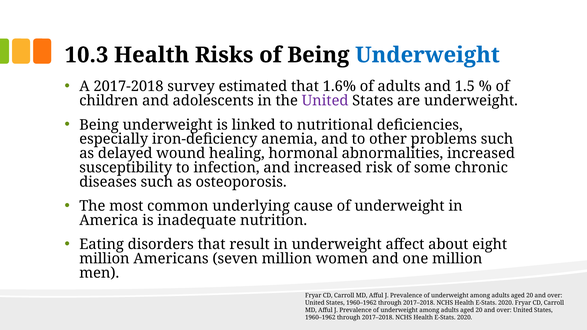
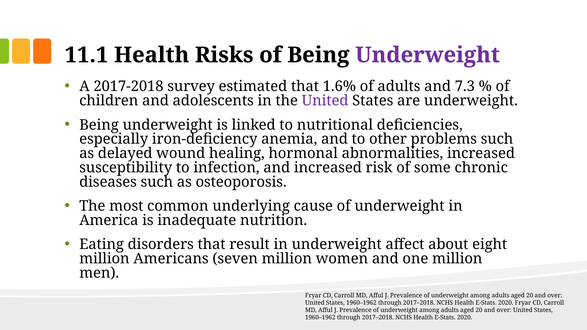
10.3: 10.3 -> 11.1
Underweight at (427, 55) colour: blue -> purple
1.5: 1.5 -> 7.3
